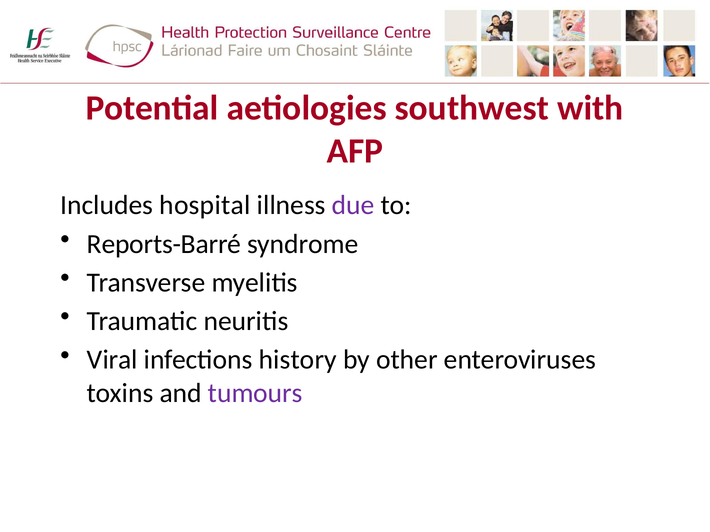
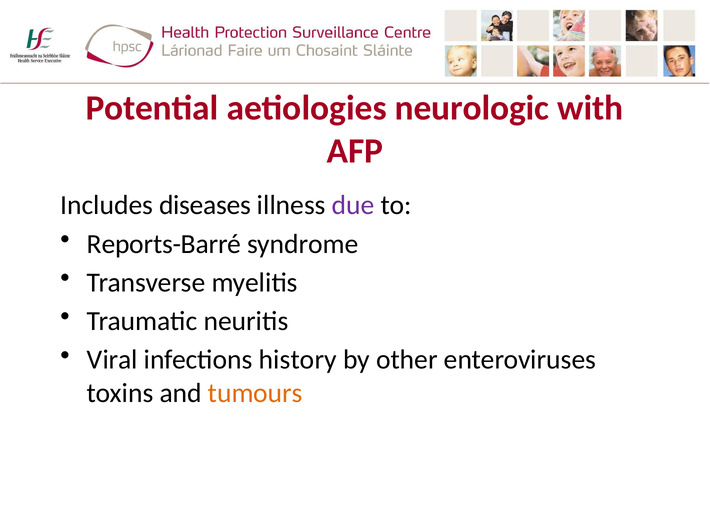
southwest: southwest -> neurologic
hospital: hospital -> diseases
tumours colour: purple -> orange
